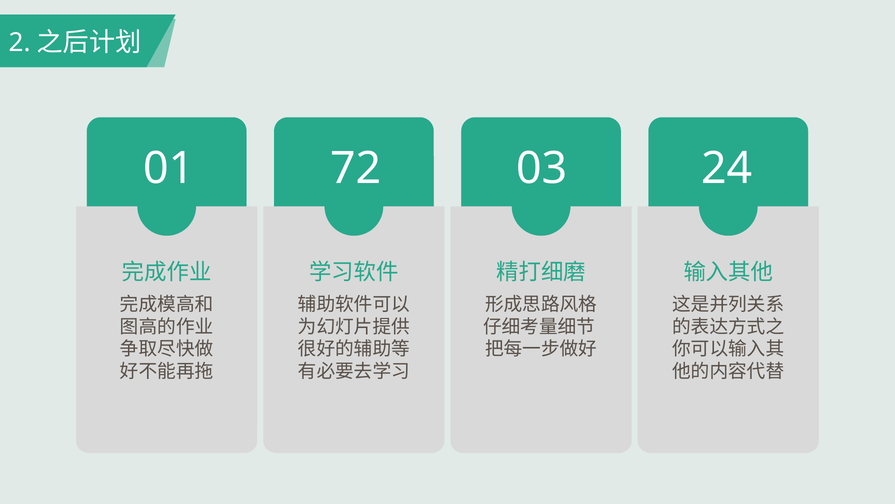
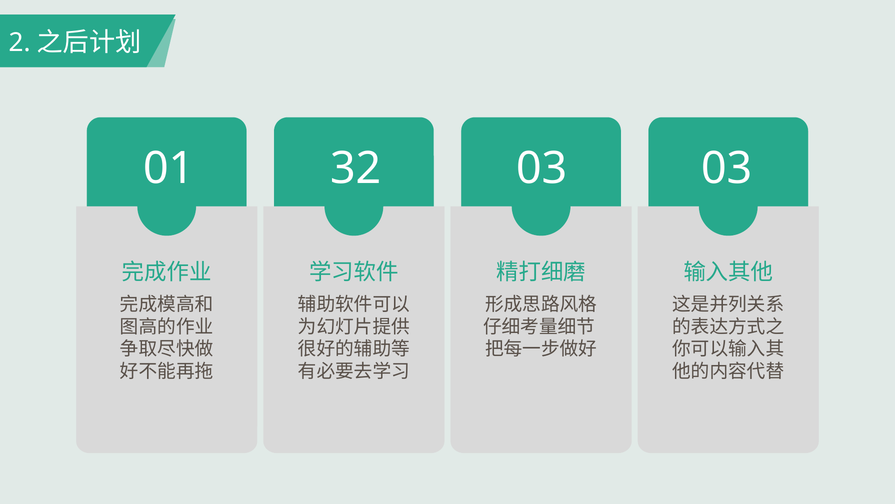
72: 72 -> 32
03 24: 24 -> 03
